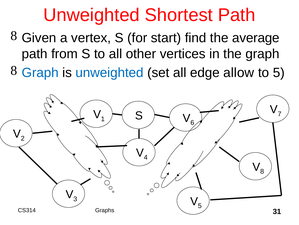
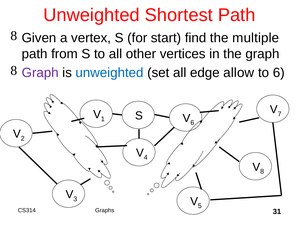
average: average -> multiple
Graph at (40, 72) colour: blue -> purple
to 5: 5 -> 6
